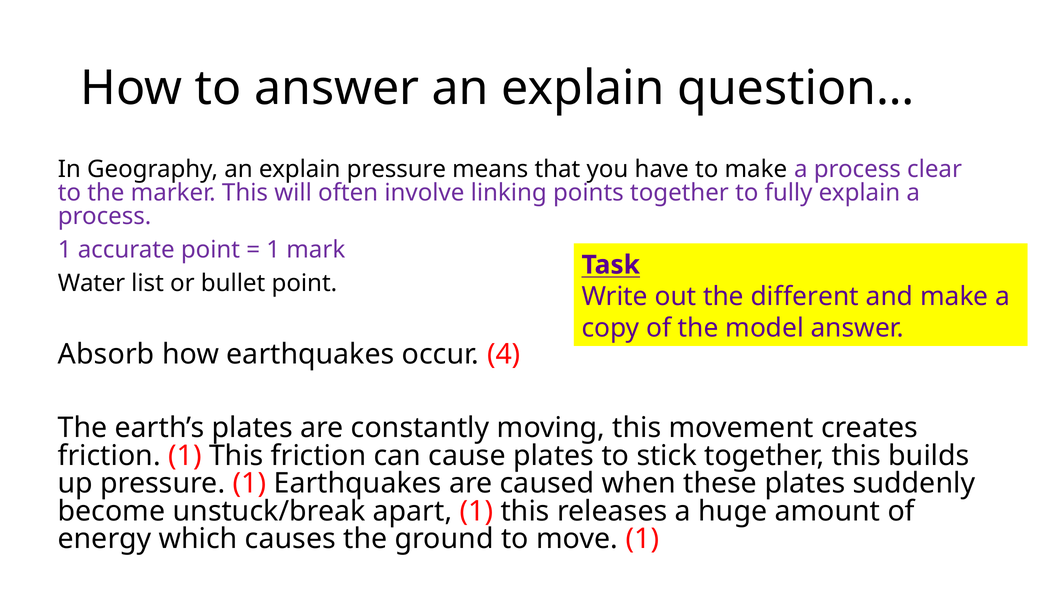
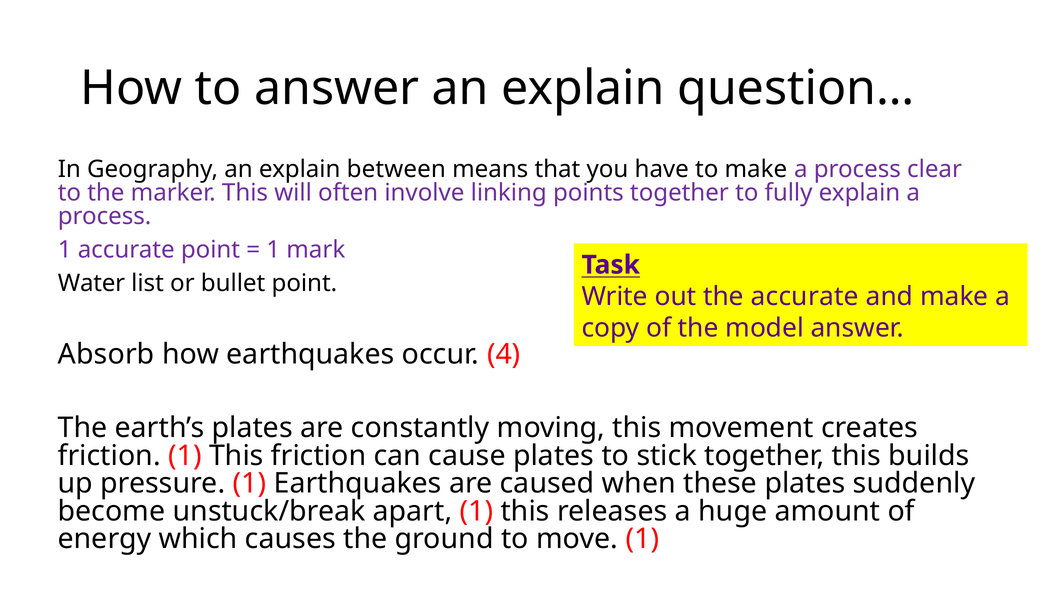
explain pressure: pressure -> between
the different: different -> accurate
